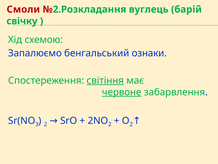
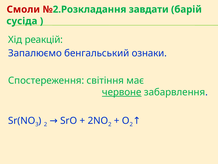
вуглець: вуглець -> завдати
свічку: свічку -> сусіда
схемою: схемою -> реакцій
світіння underline: present -> none
